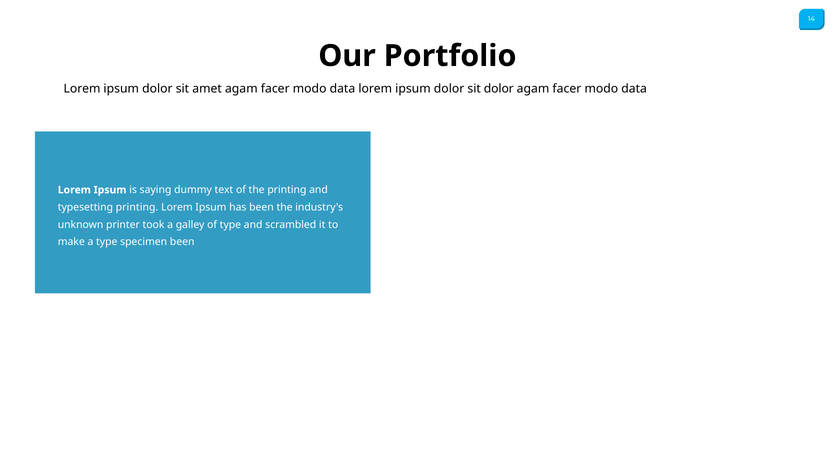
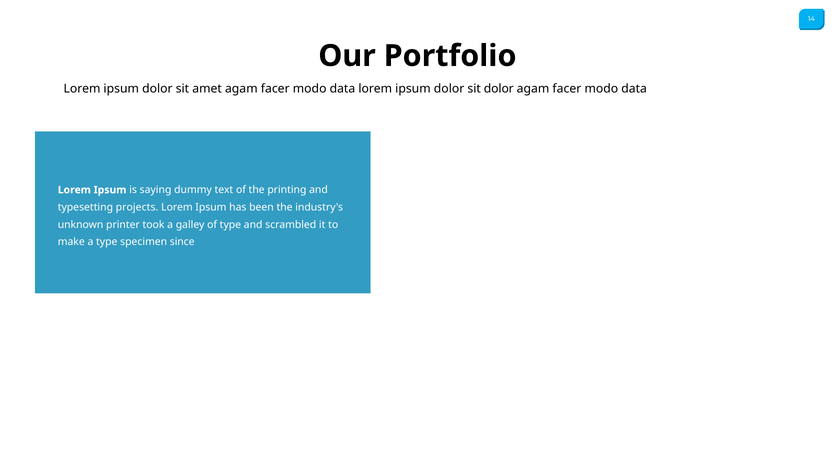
typesetting printing: printing -> projects
specimen been: been -> since
